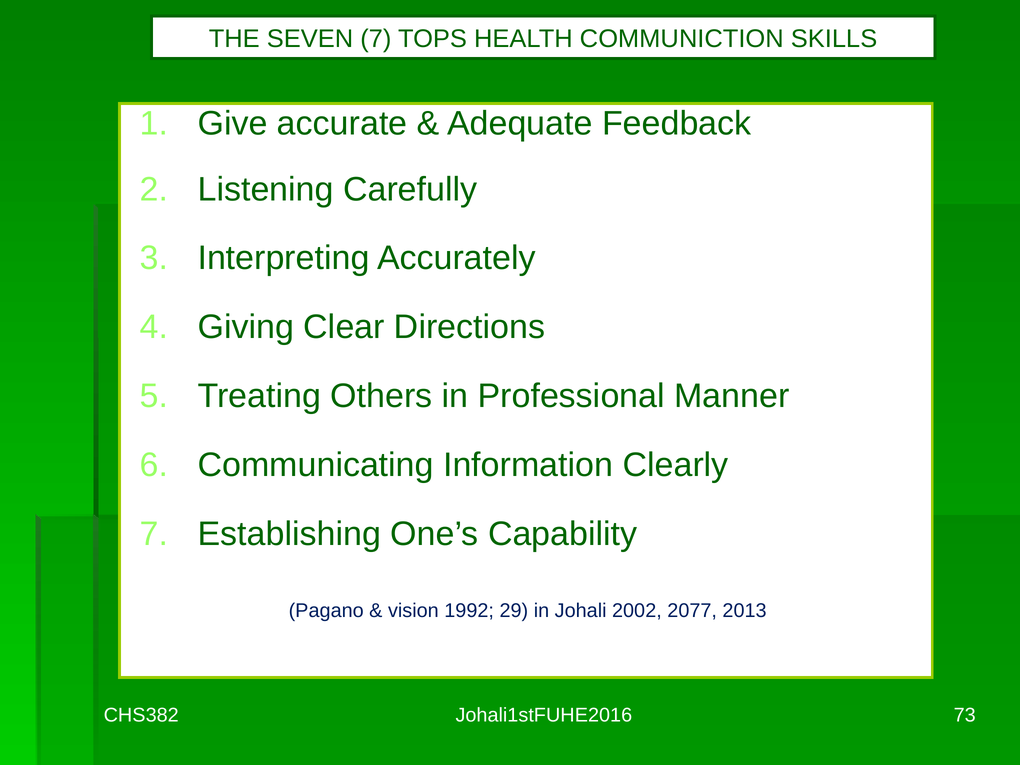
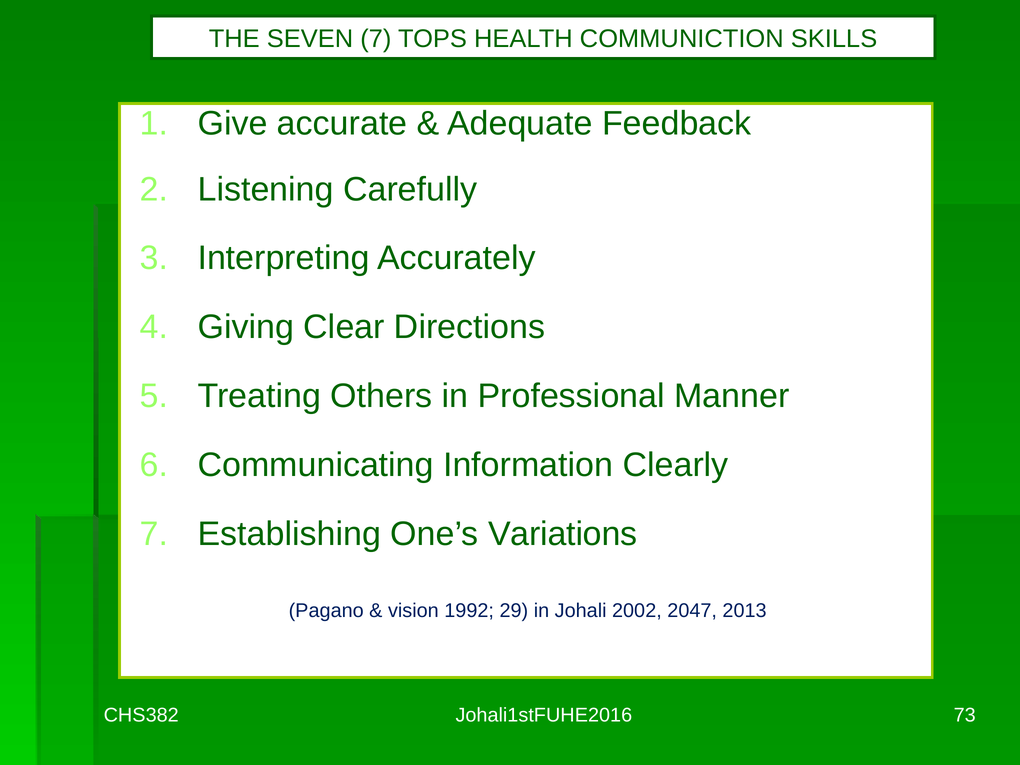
Capability: Capability -> Variations
2077: 2077 -> 2047
